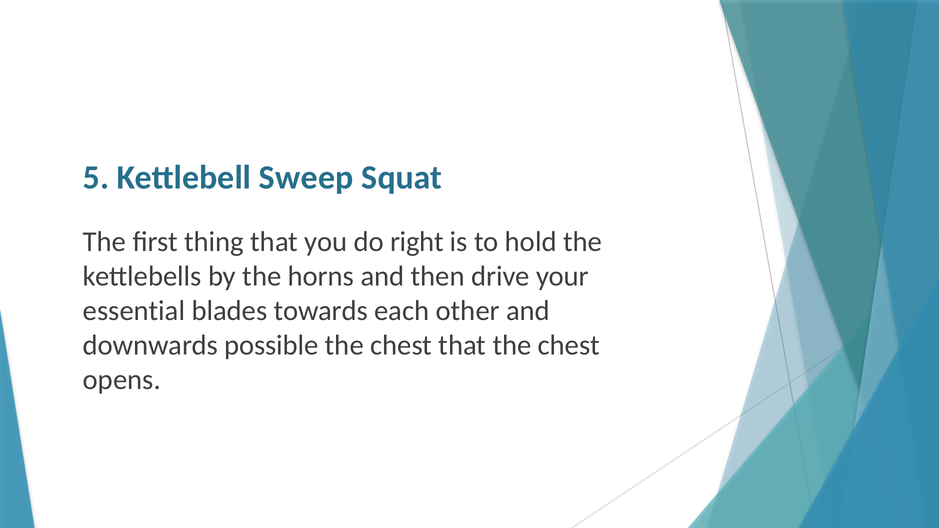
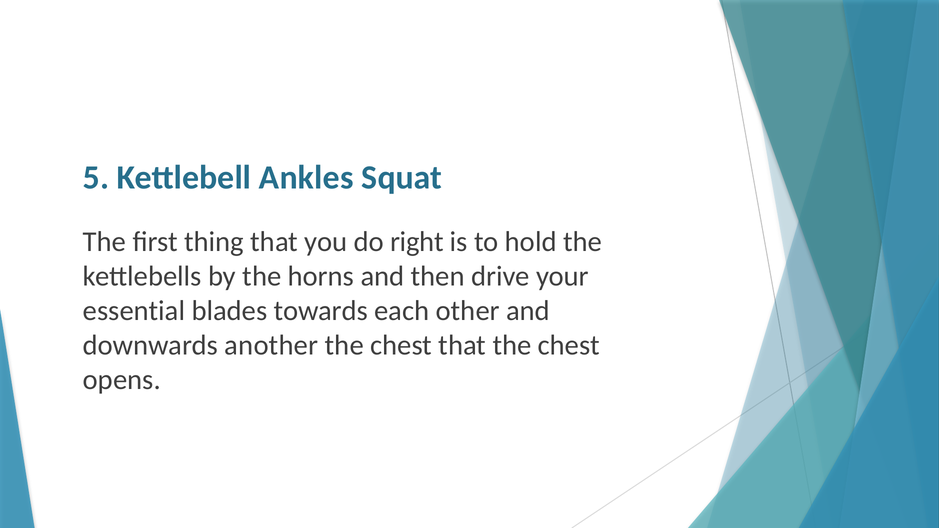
Sweep: Sweep -> Ankles
possible: possible -> another
